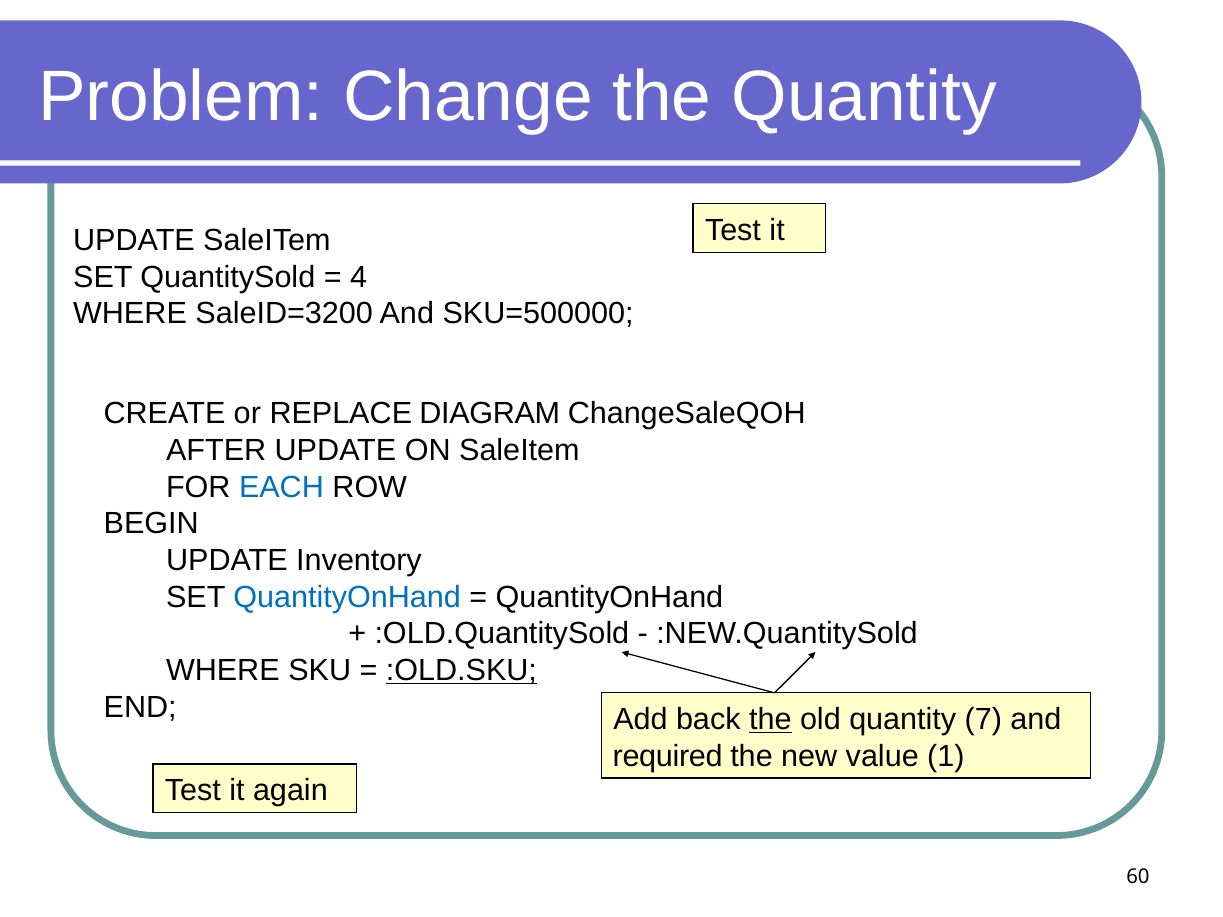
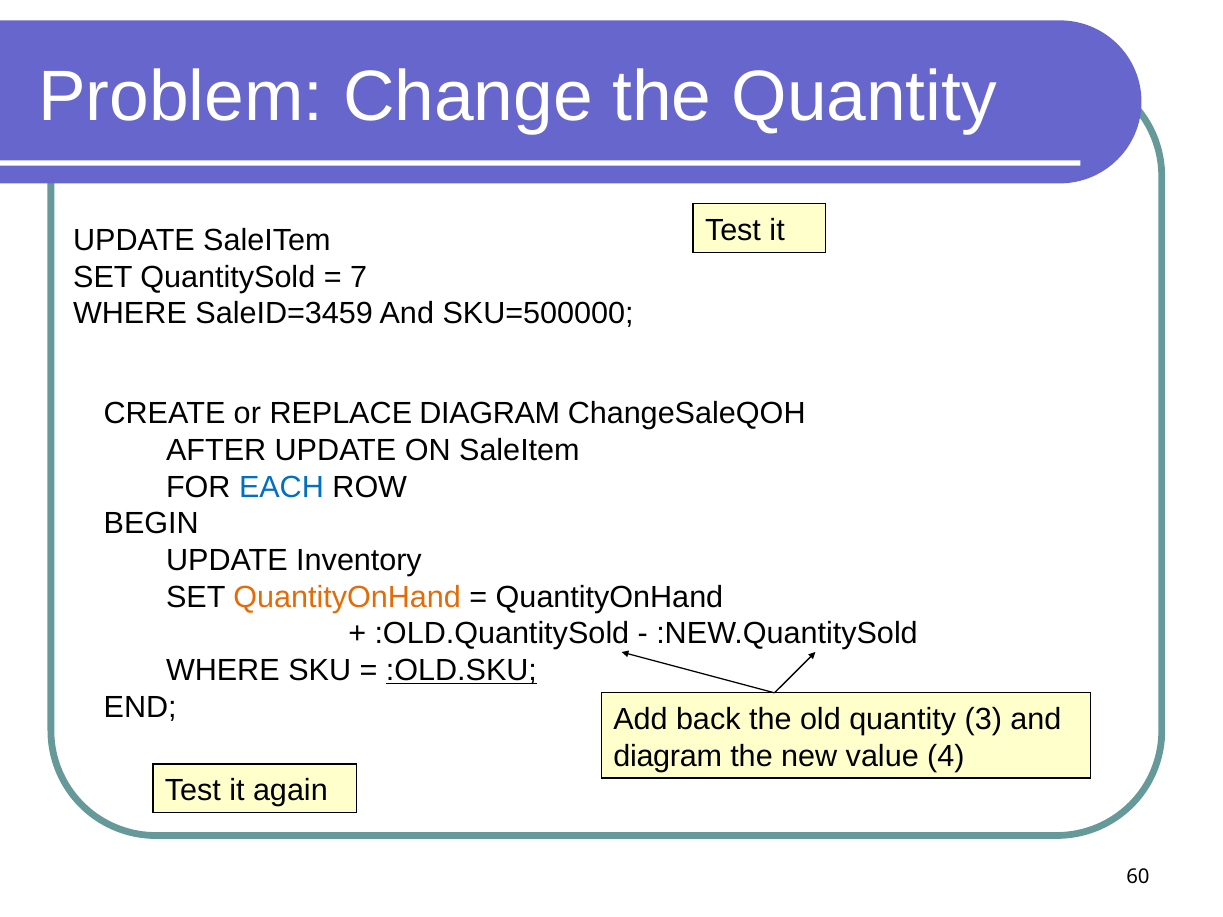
4: 4 -> 7
SaleID=3200: SaleID=3200 -> SaleID=3459
QuantityOnHand at (347, 597) colour: blue -> orange
the at (770, 719) underline: present -> none
7: 7 -> 3
required at (668, 756): required -> diagram
1: 1 -> 4
